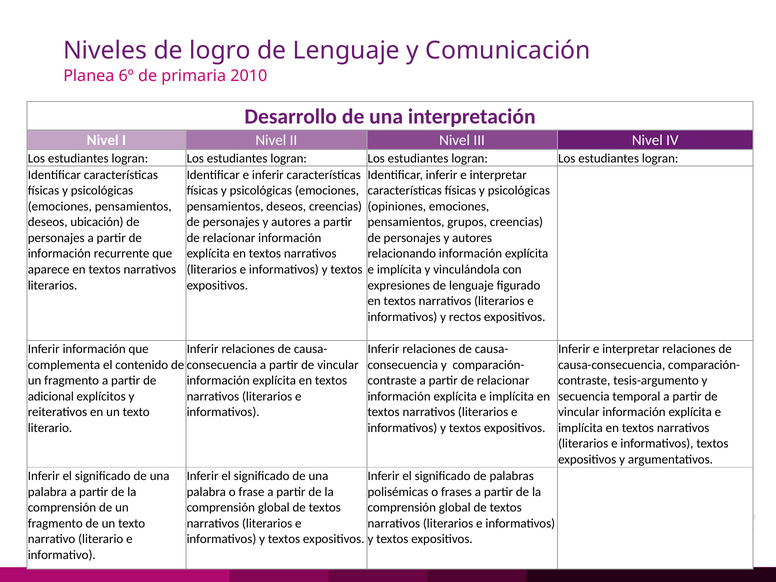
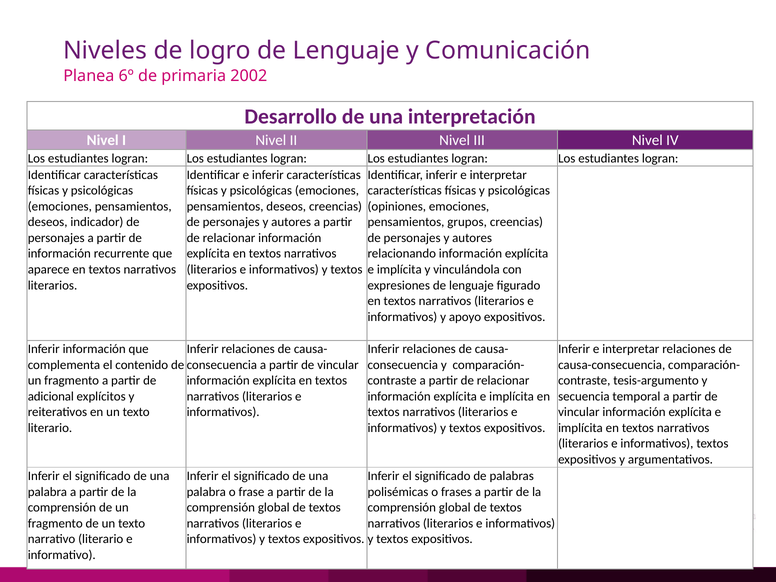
2010: 2010 -> 2002
ubicación: ubicación -> indicador
rectos: rectos -> apoyo
